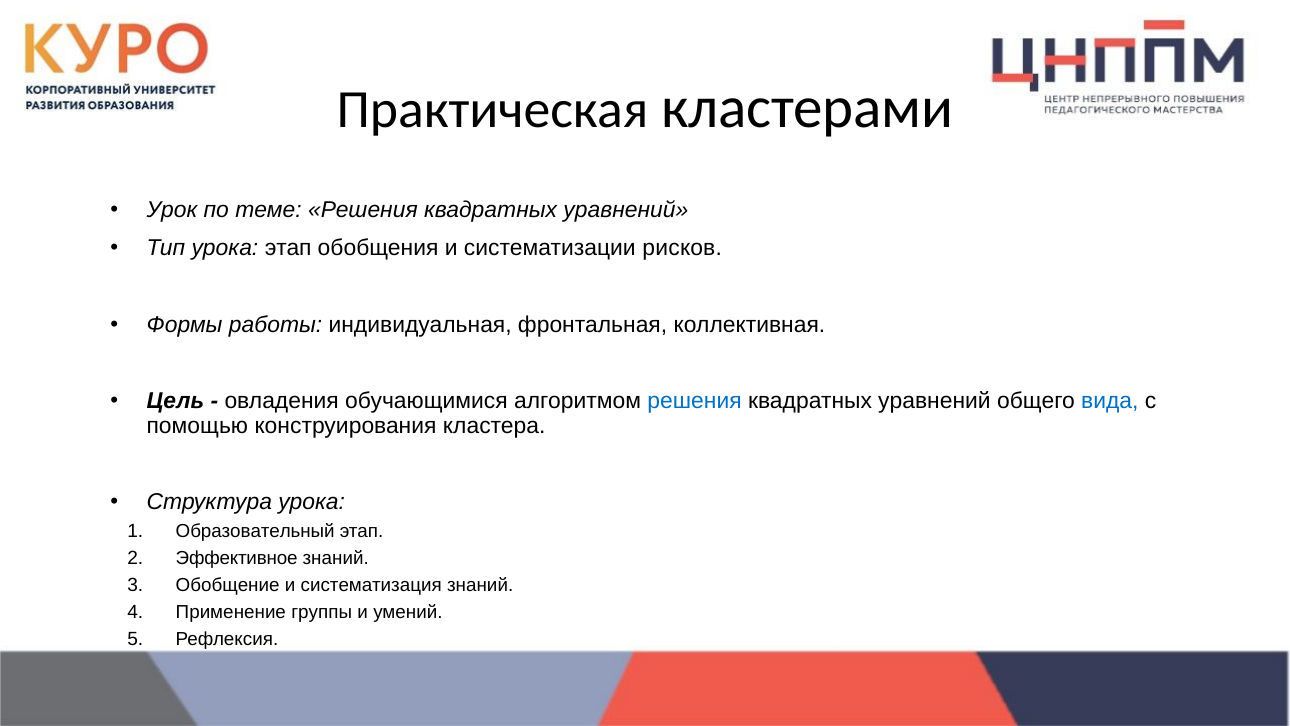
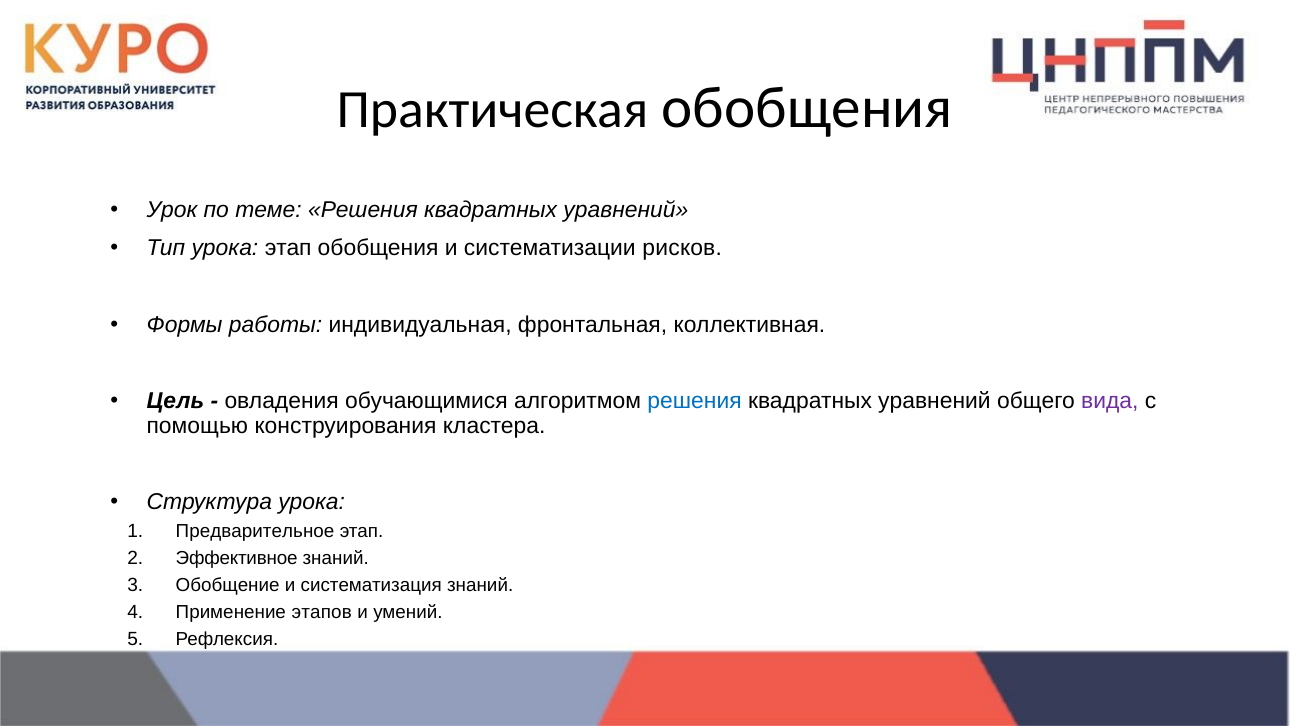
Практическая кластерами: кластерами -> обобщения
вида colour: blue -> purple
Образовательный: Образовательный -> Предварительное
группы: группы -> этапов
